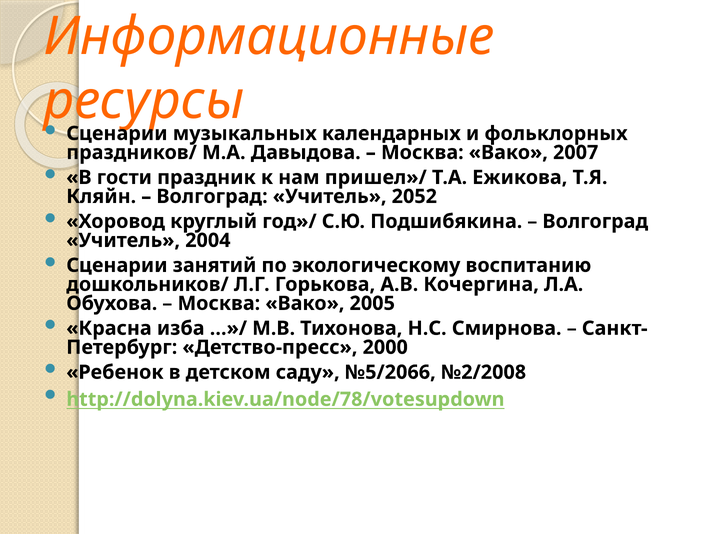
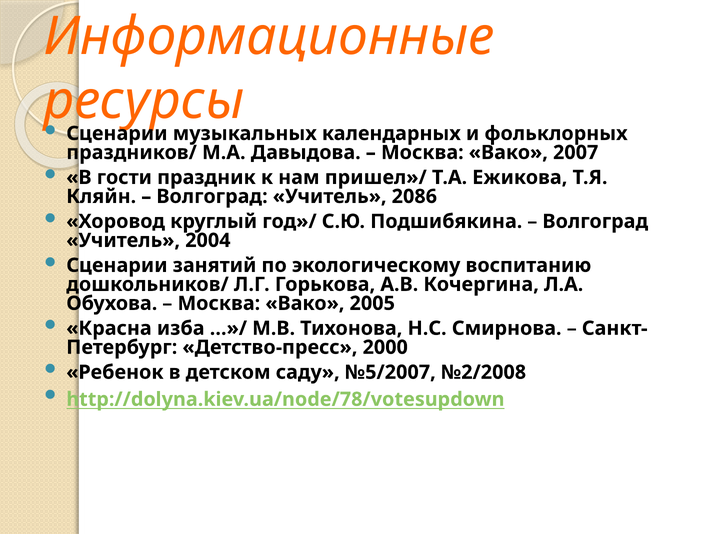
2052: 2052 -> 2086
№5/2066: №5/2066 -> №5/2007
